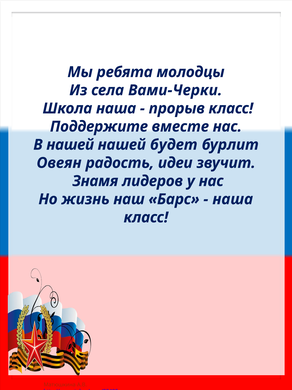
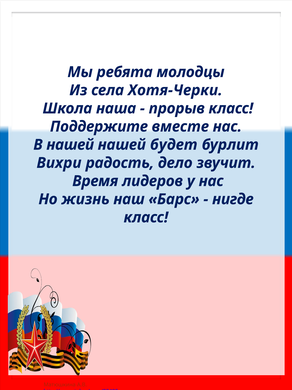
Вами-Черки: Вами-Черки -> Хотя-Черки
Овеян: Овеян -> Вихри
идеи: идеи -> дело
Знамя: Знамя -> Время
наша at (233, 199): наша -> нигде
